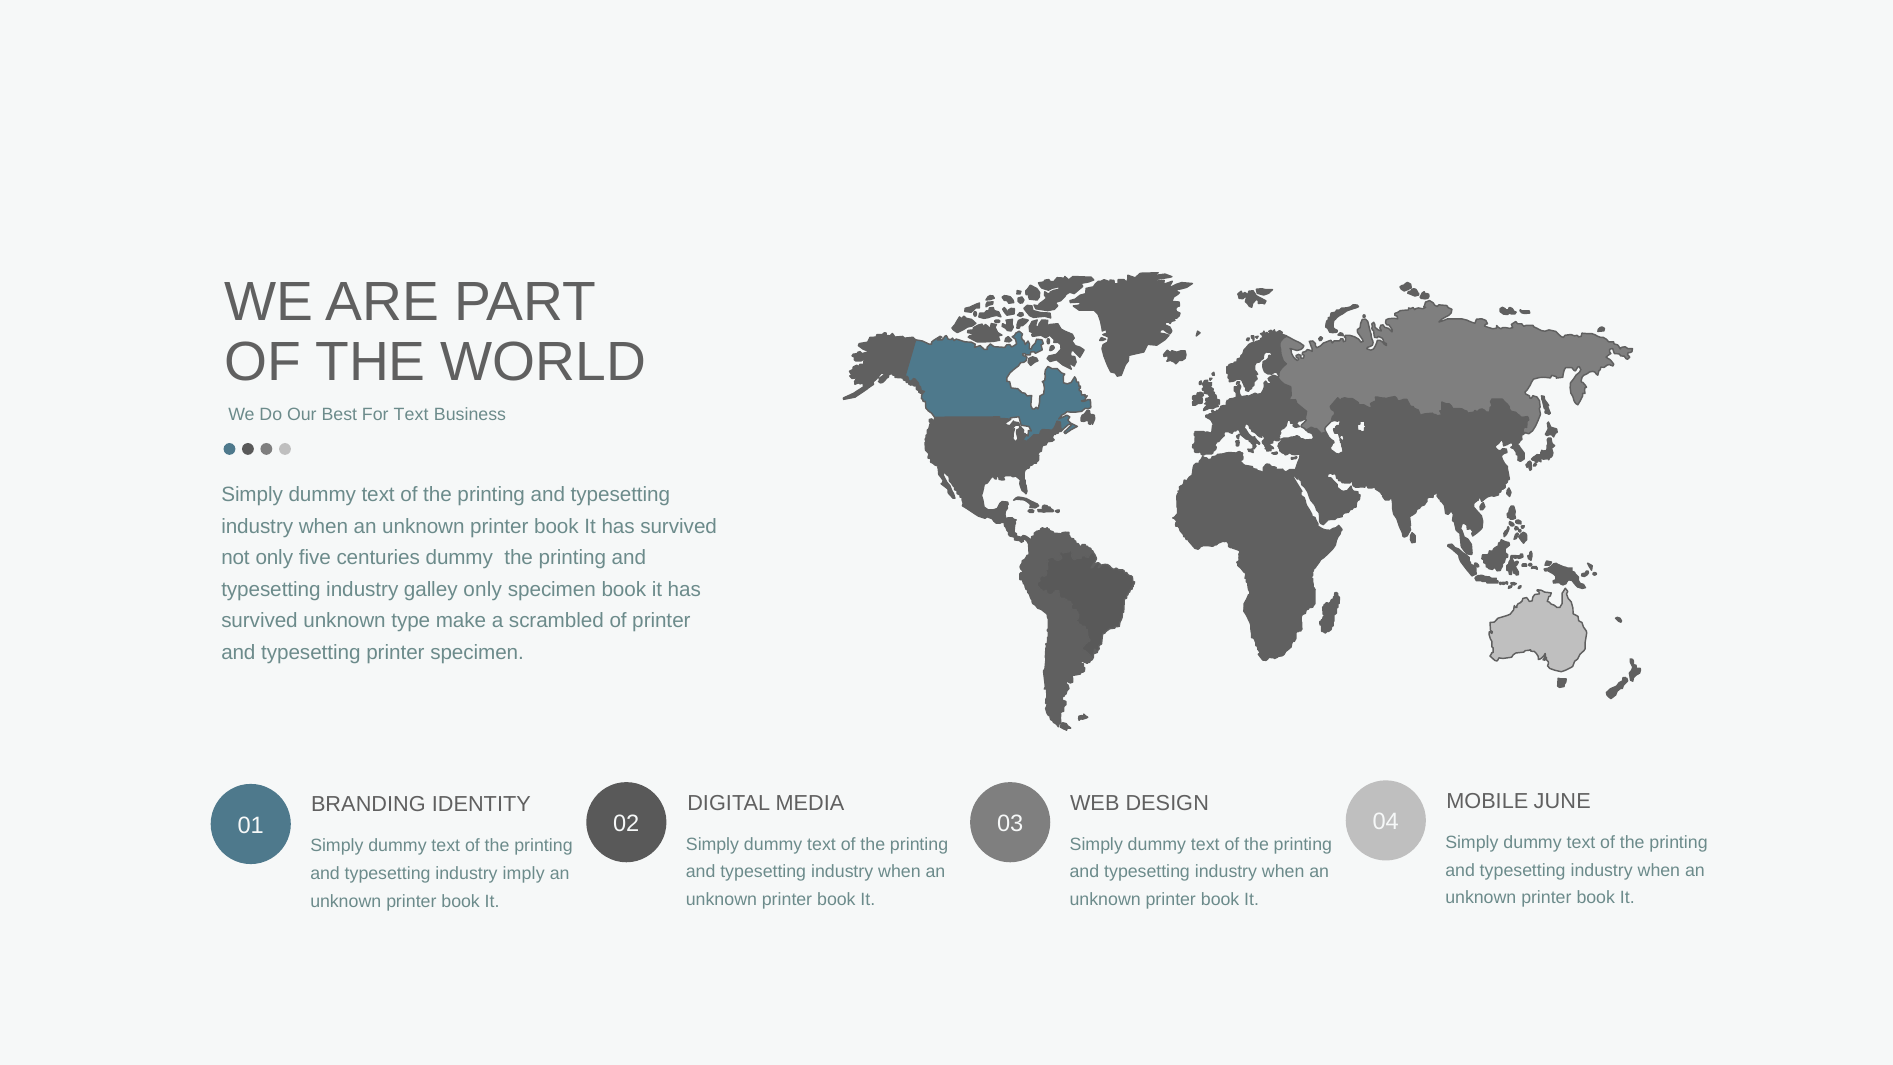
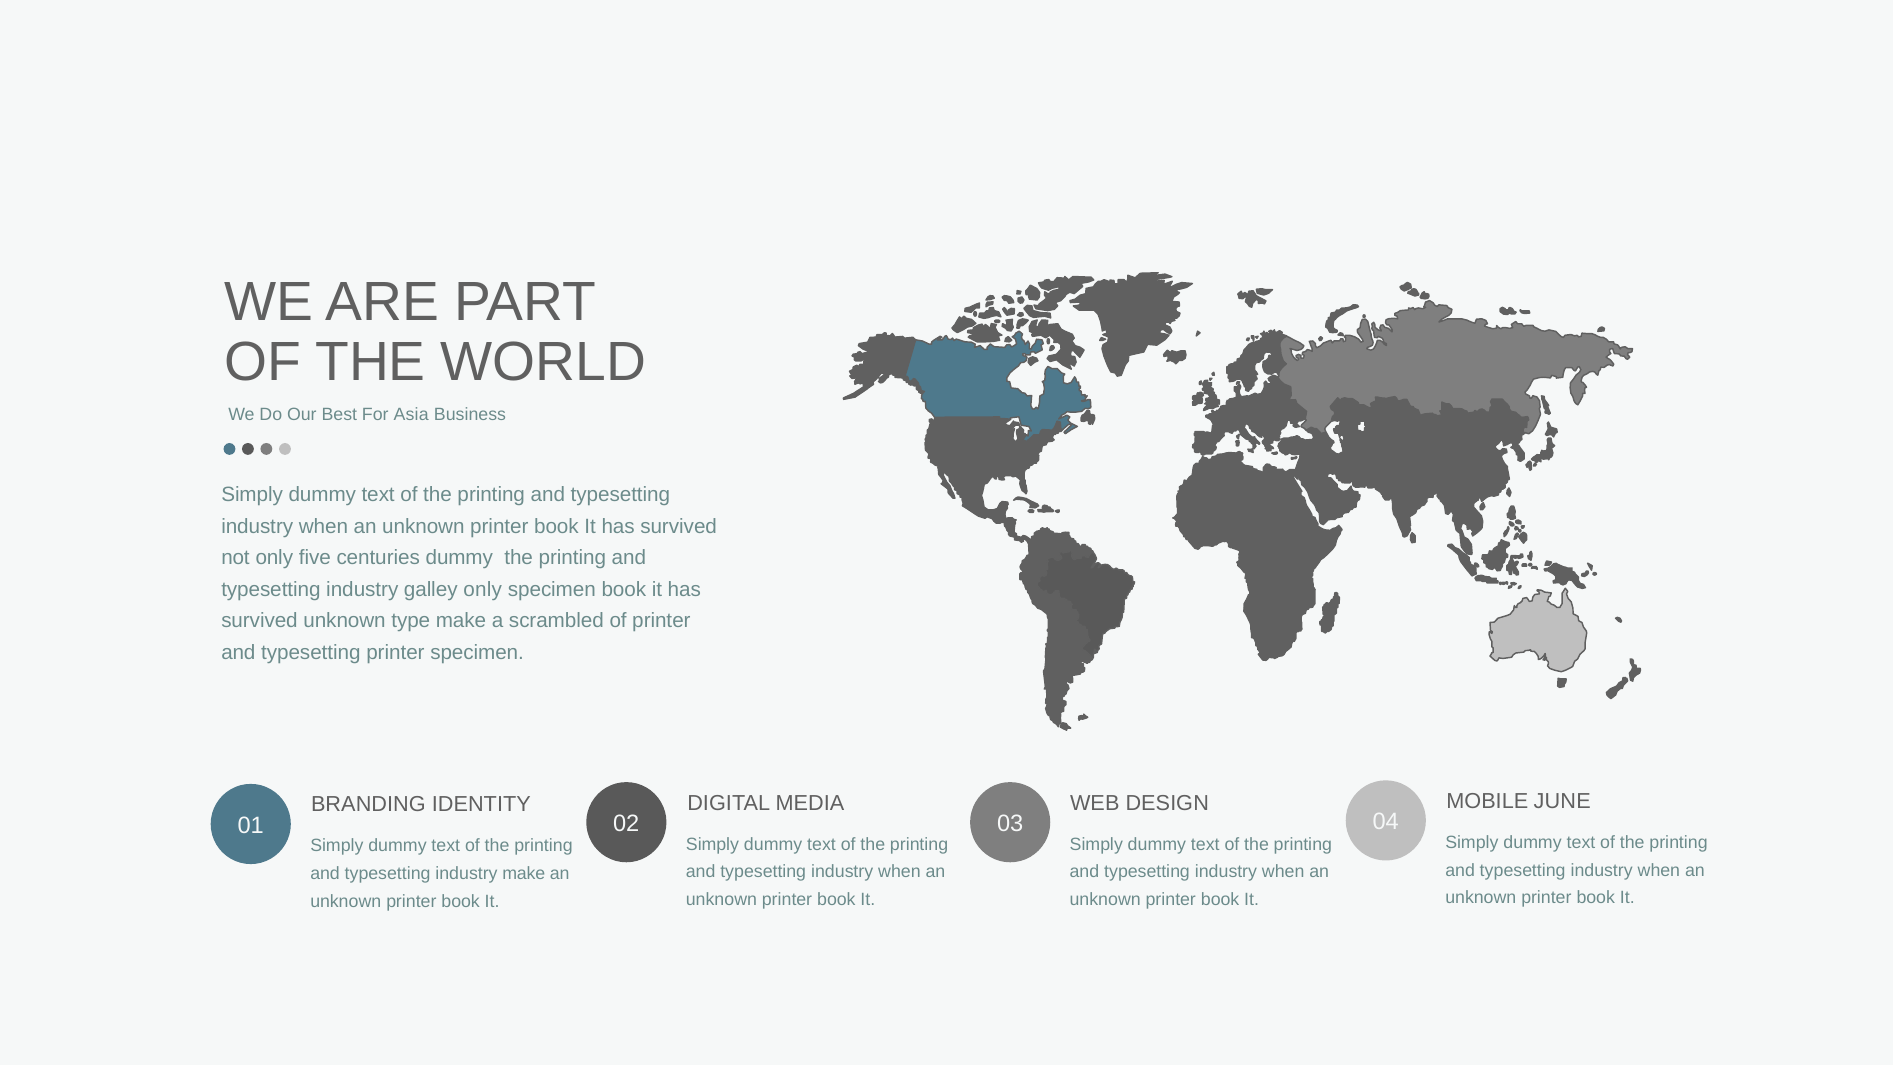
For Text: Text -> Asia
industry imply: imply -> make
